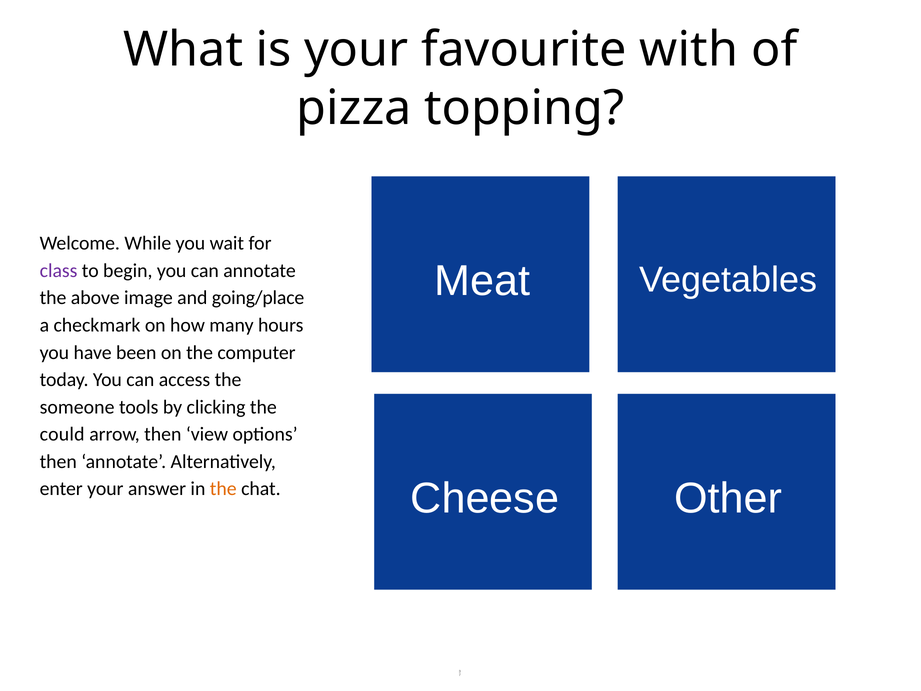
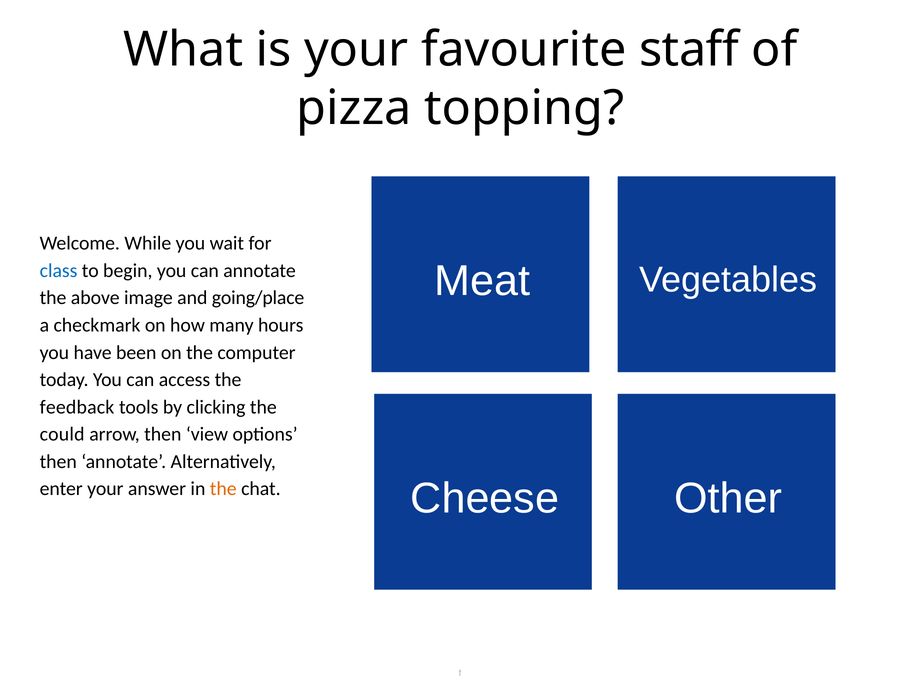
with: with -> staff
class colour: purple -> blue
someone: someone -> feedback
